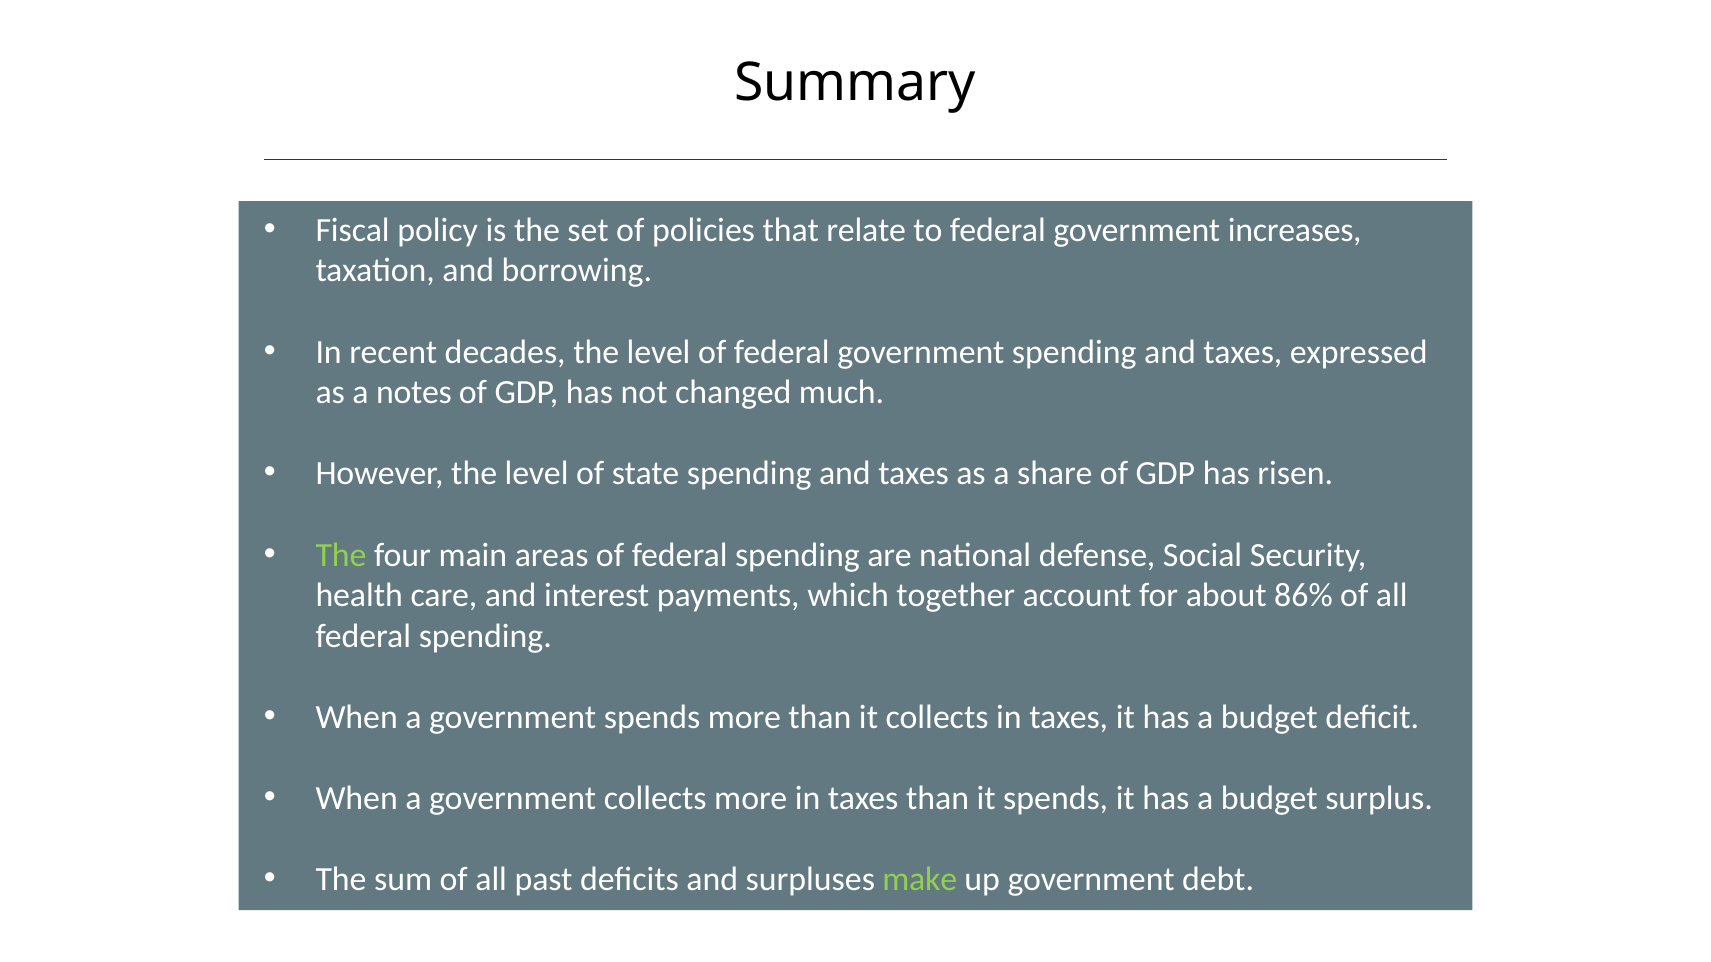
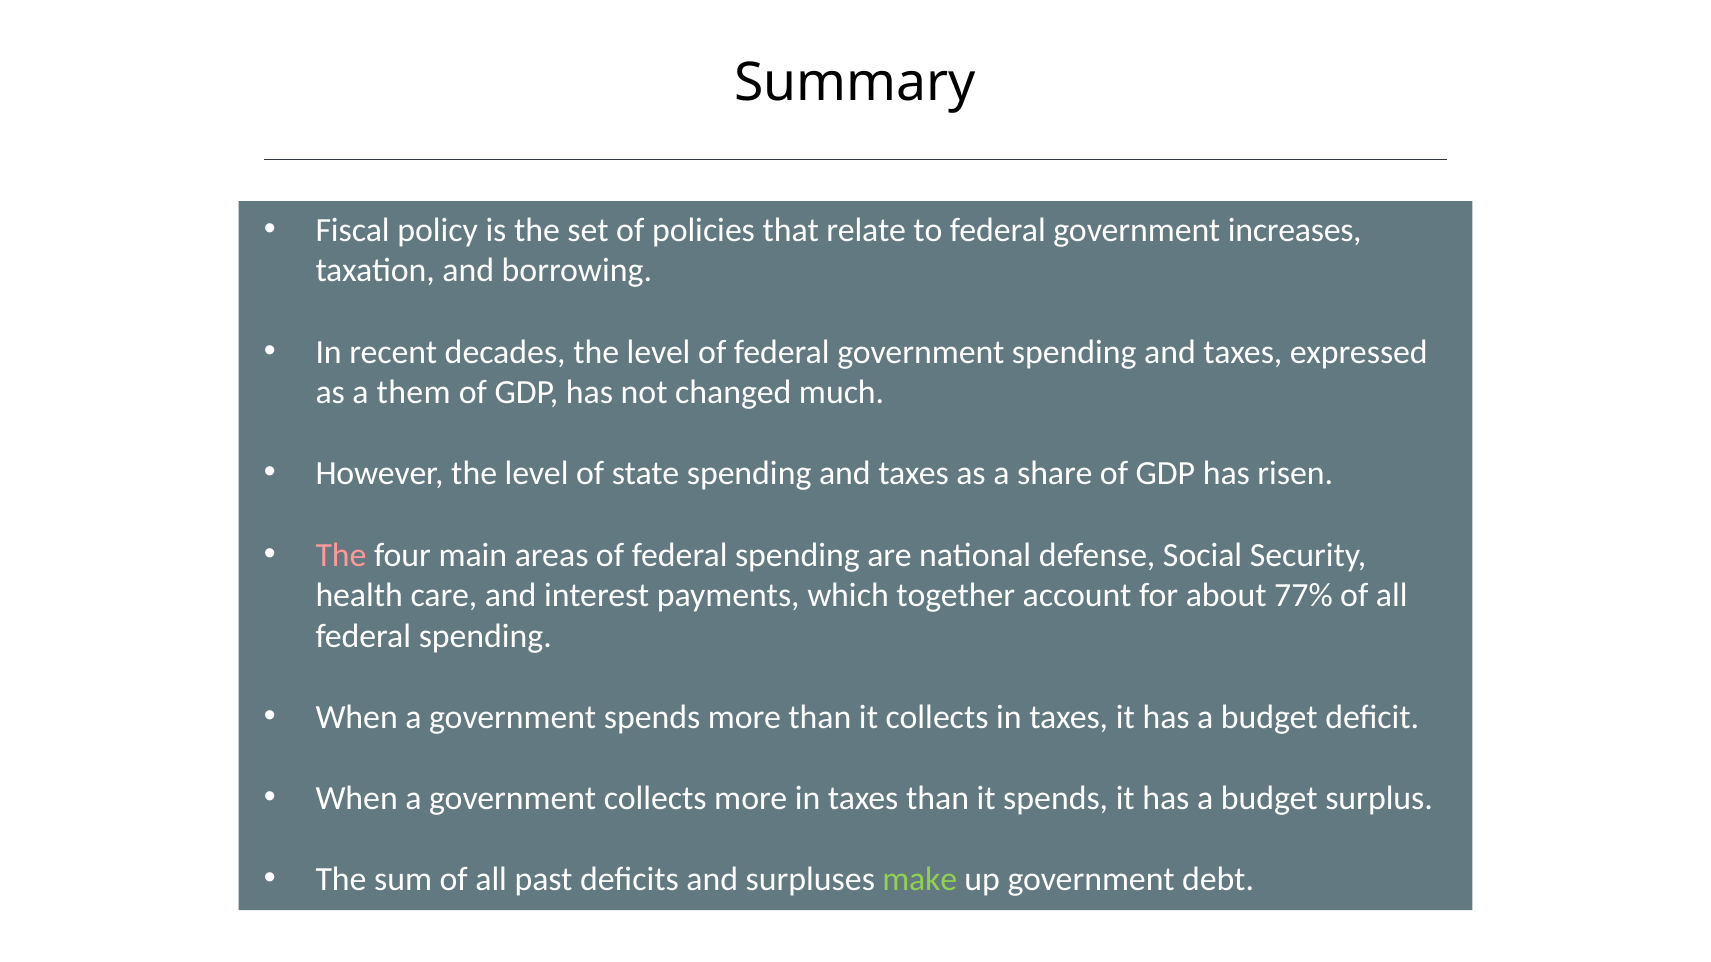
notes: notes -> them
The at (341, 555) colour: light green -> pink
86%: 86% -> 77%
